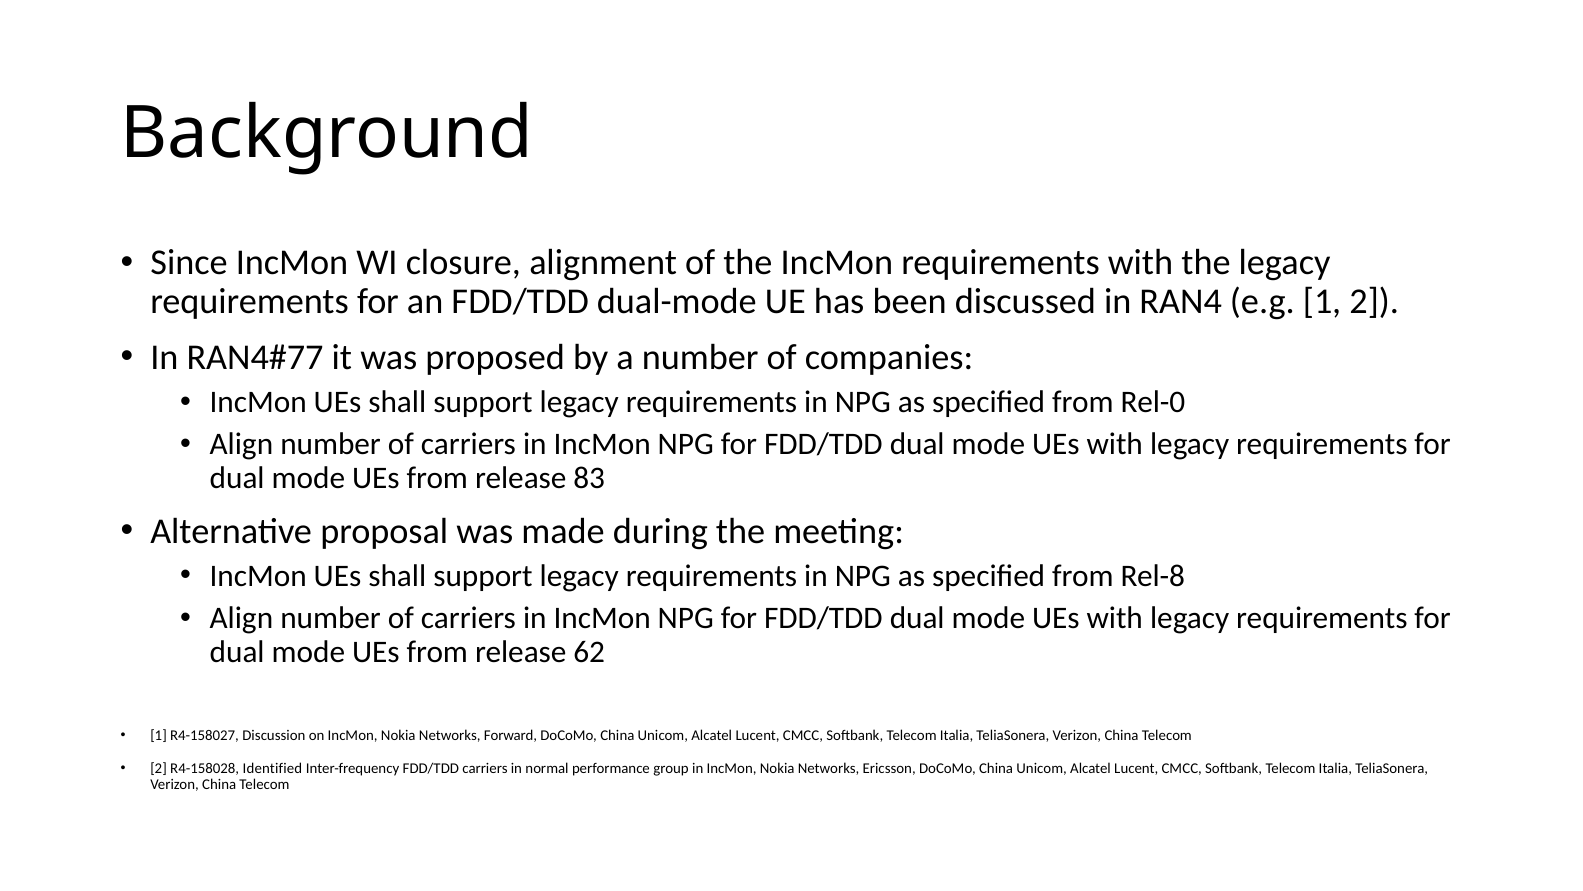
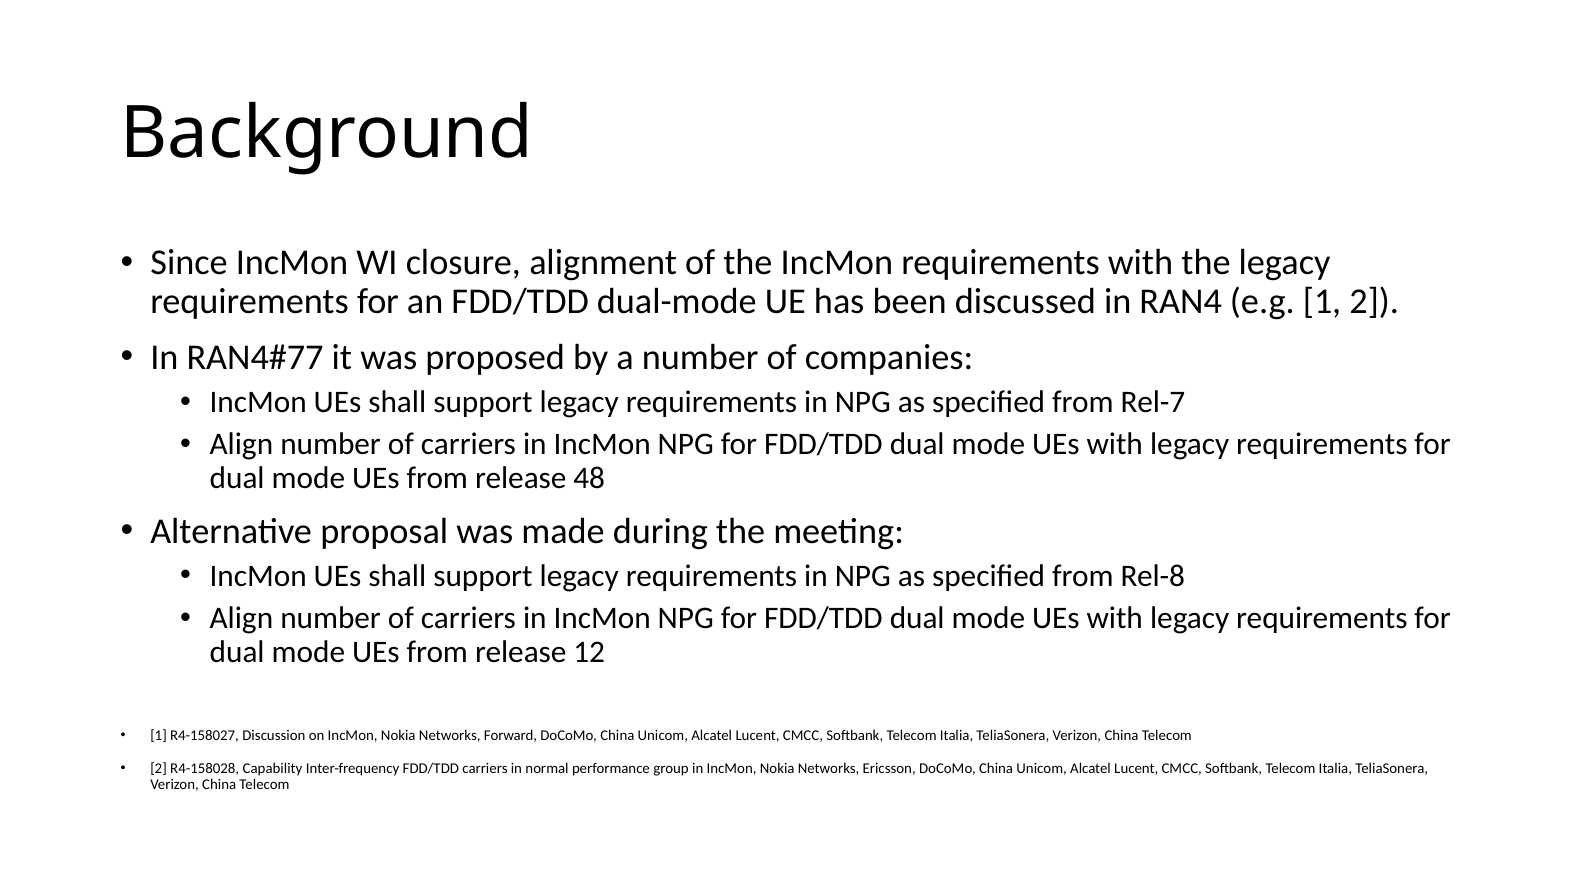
Rel-0: Rel-0 -> Rel-7
83: 83 -> 48
62: 62 -> 12
Identified: Identified -> Capability
